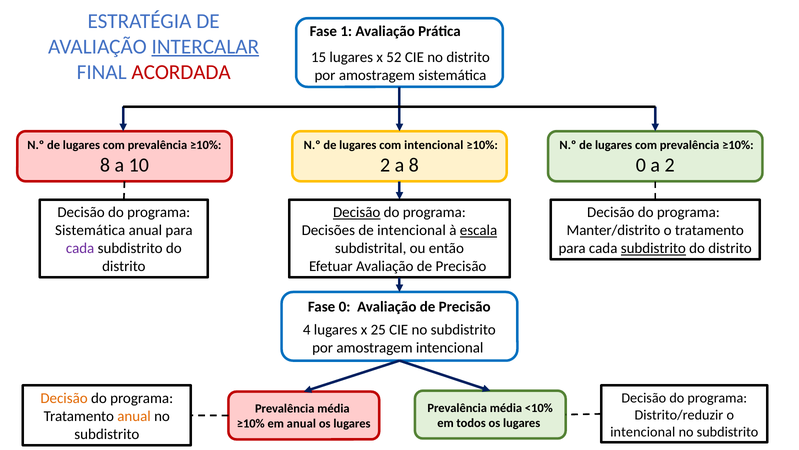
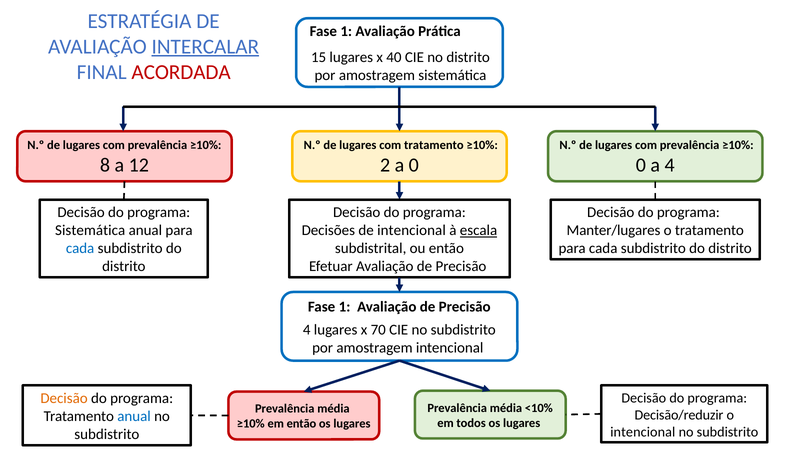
52: 52 -> 40
com intencional: intencional -> tratamento
10: 10 -> 12
a 8: 8 -> 0
a 2: 2 -> 4
Decisão at (357, 212) underline: present -> none
Manter/distrito: Manter/distrito -> Manter/lugares
cada at (80, 248) colour: purple -> blue
subdistrito at (653, 248) underline: present -> none
0 at (345, 306): 0 -> 1
25: 25 -> 70
Distrito/reduzir: Distrito/reduzir -> Decisão/reduzir
anual at (134, 416) colour: orange -> blue
em anual: anual -> então
